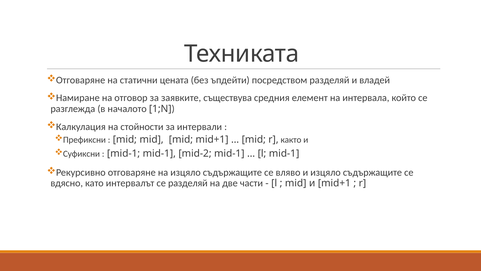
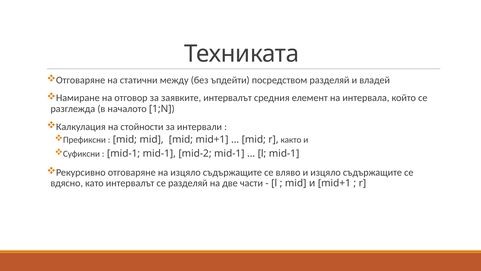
цената: цената -> между
заявките съществува: съществува -> интервалът
